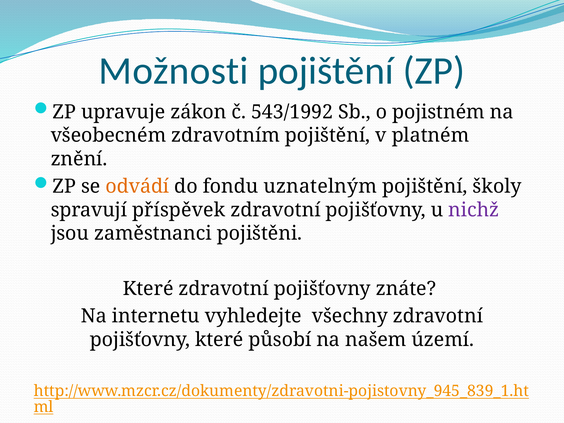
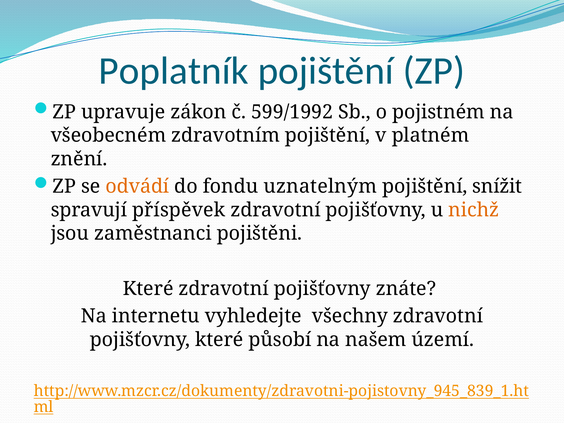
Možnosti: Možnosti -> Poplatník
543/1992: 543/1992 -> 599/1992
školy: školy -> snížit
nichž colour: purple -> orange
